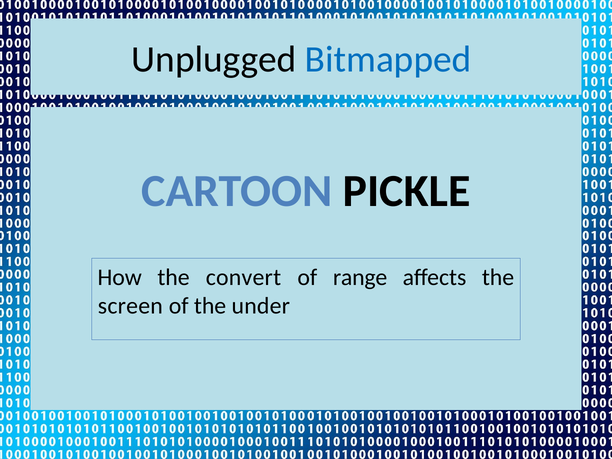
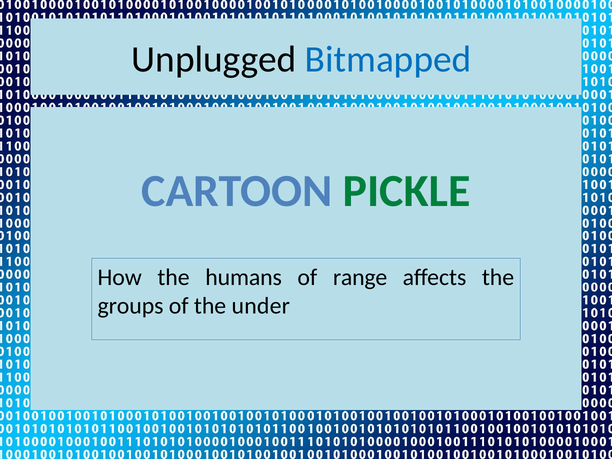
PICKLE colour: black -> green
convert: convert -> humans
screen: screen -> groups
